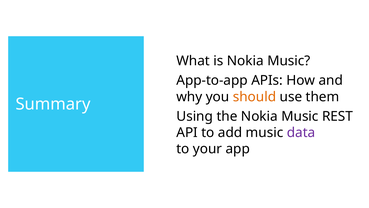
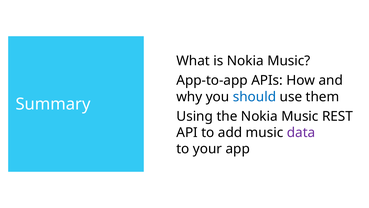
should colour: orange -> blue
